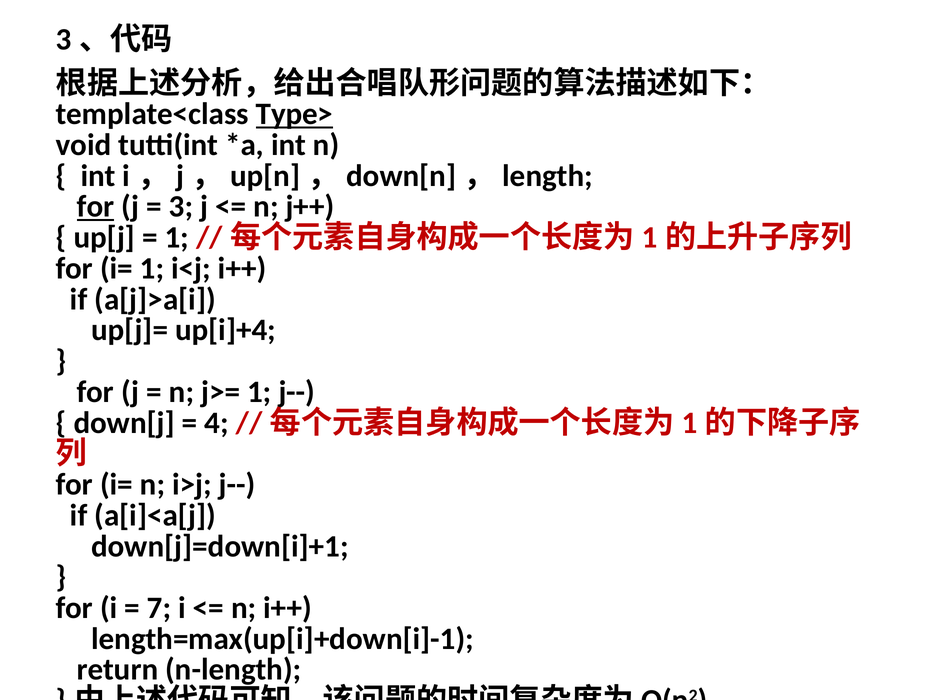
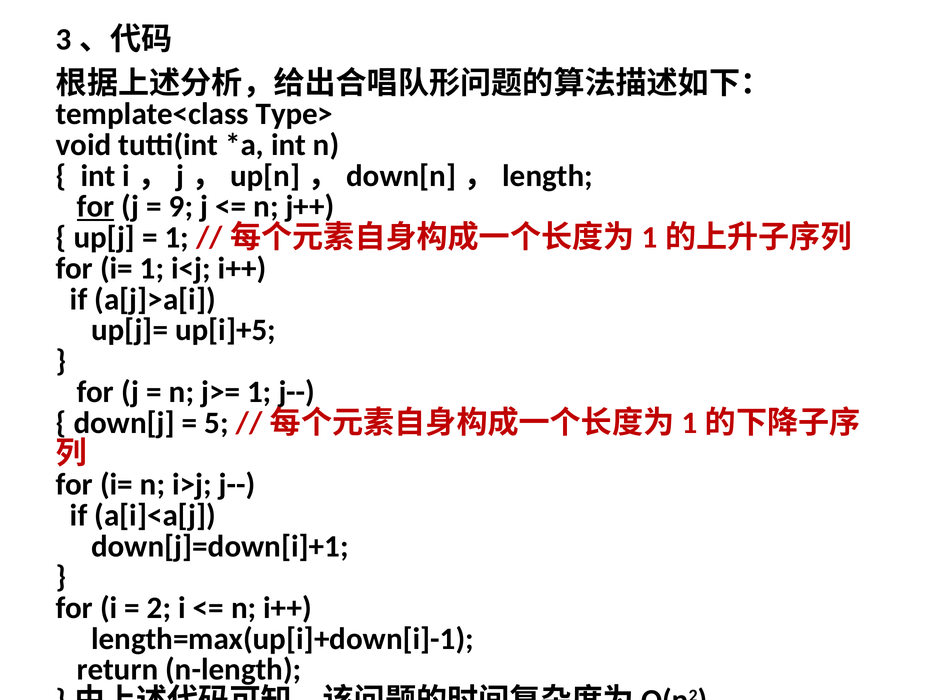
Type> underline: present -> none
3: 3 -> 9
up[i]+4: up[i]+4 -> up[i]+5
4: 4 -> 5
7: 7 -> 2
